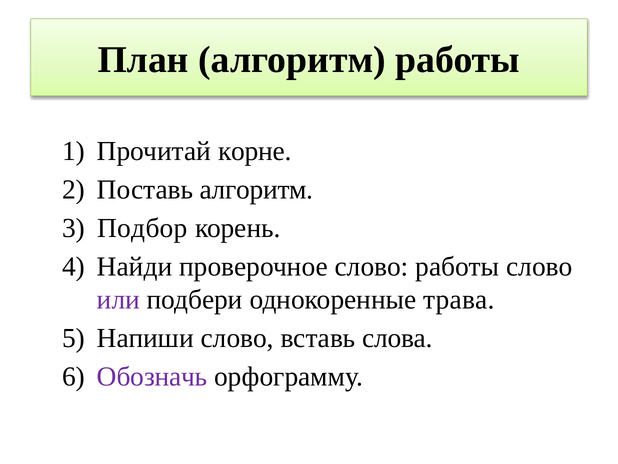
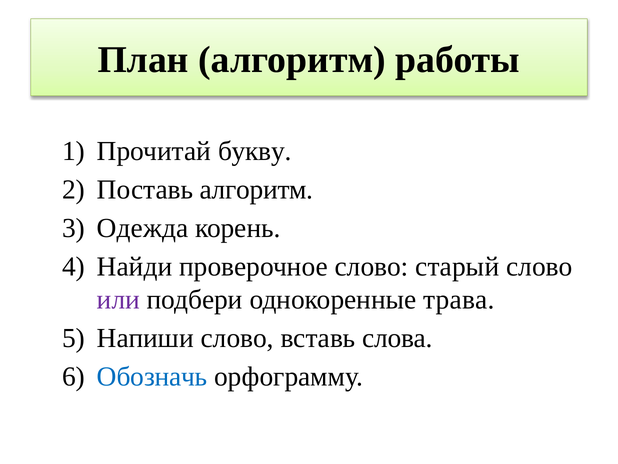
корне: корне -> букву
Подбор: Подбор -> Одежда
слово работы: работы -> старый
Обозначь colour: purple -> blue
